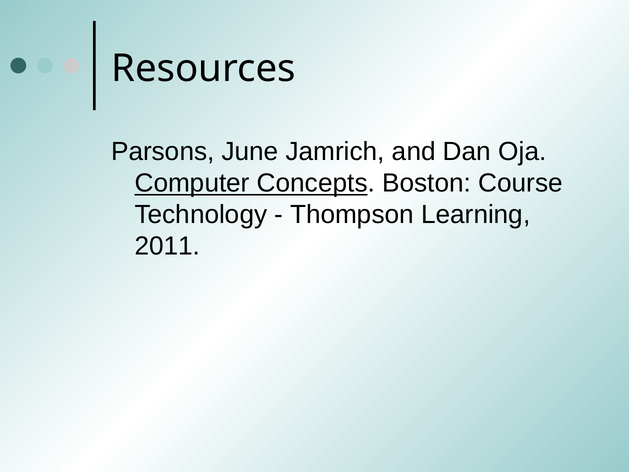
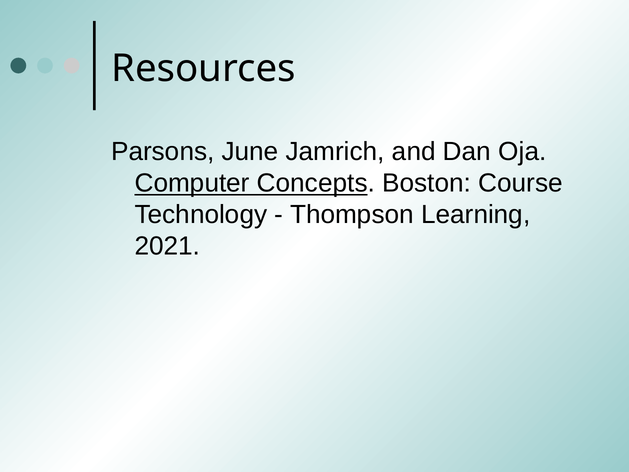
2011: 2011 -> 2021
